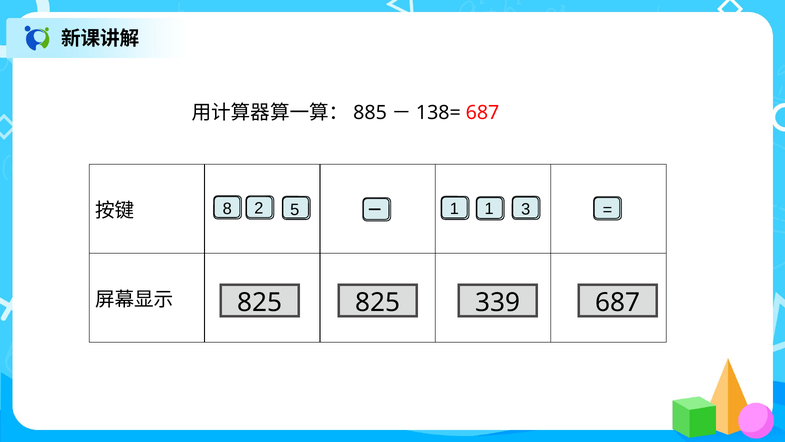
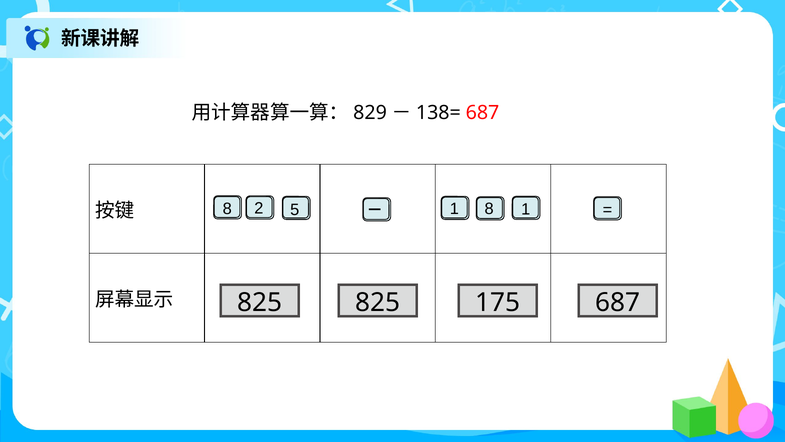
885: 885 -> 829
3 at (526, 209): 3 -> 1
1 at (489, 209): 1 -> 8
339: 339 -> 175
